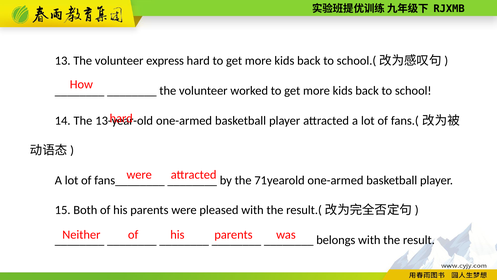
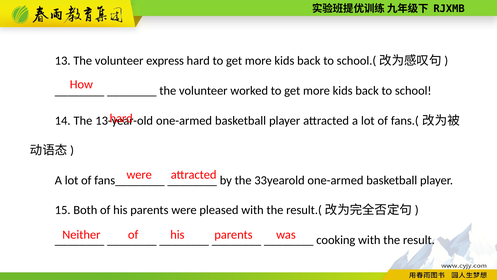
71: 71 -> 33
belongs: belongs -> cooking
